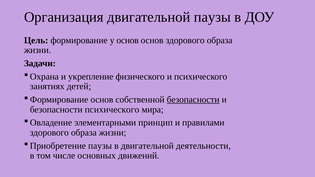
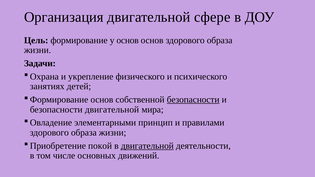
двигательной паузы: паузы -> сфере
безопасности психического: психического -> двигательной
паузы at (100, 146): паузы -> покой
двигательной at (147, 146) underline: none -> present
